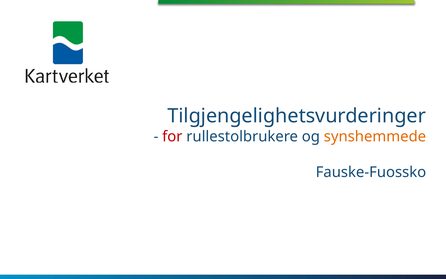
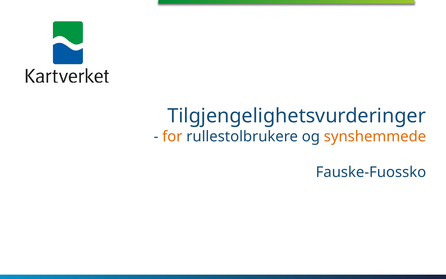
for colour: red -> orange
